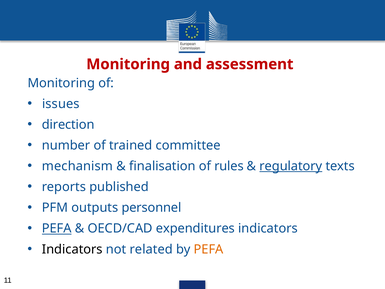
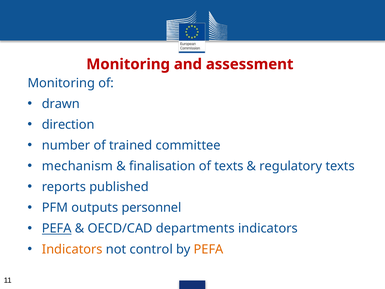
issues: issues -> drawn
of rules: rules -> texts
regulatory underline: present -> none
expenditures: expenditures -> departments
Indicators at (72, 249) colour: black -> orange
related: related -> control
